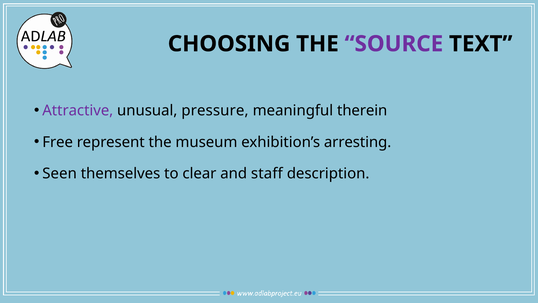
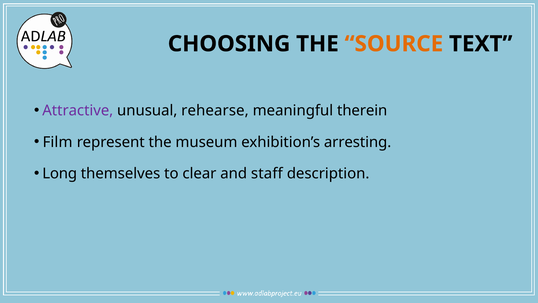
SOURCE colour: purple -> orange
pressure: pressure -> rehearse
Free: Free -> Film
Seen: Seen -> Long
